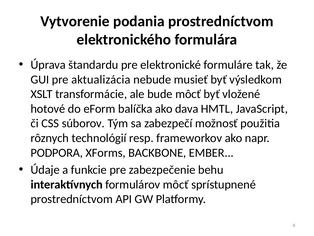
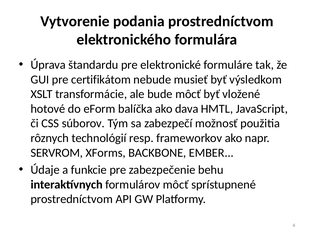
aktualizácia: aktualizácia -> certifikátom
PODPORA: PODPORA -> SERVROM
